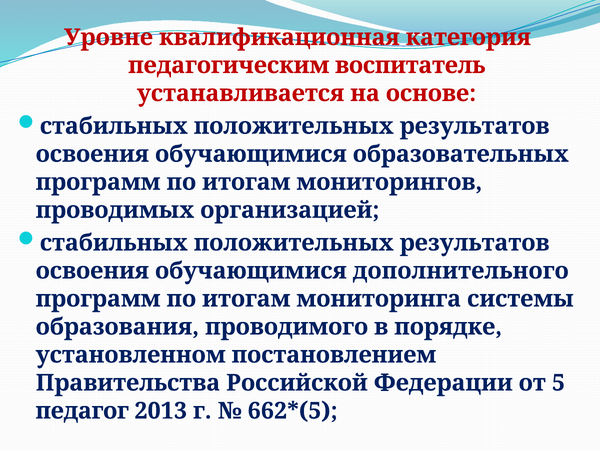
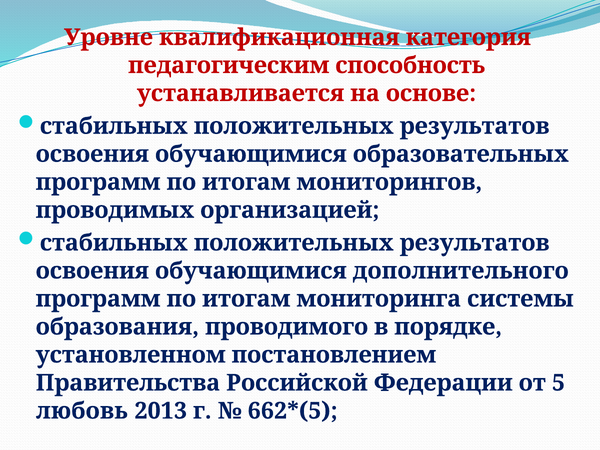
воспитатель: воспитатель -> способность
педагог: педагог -> любовь
